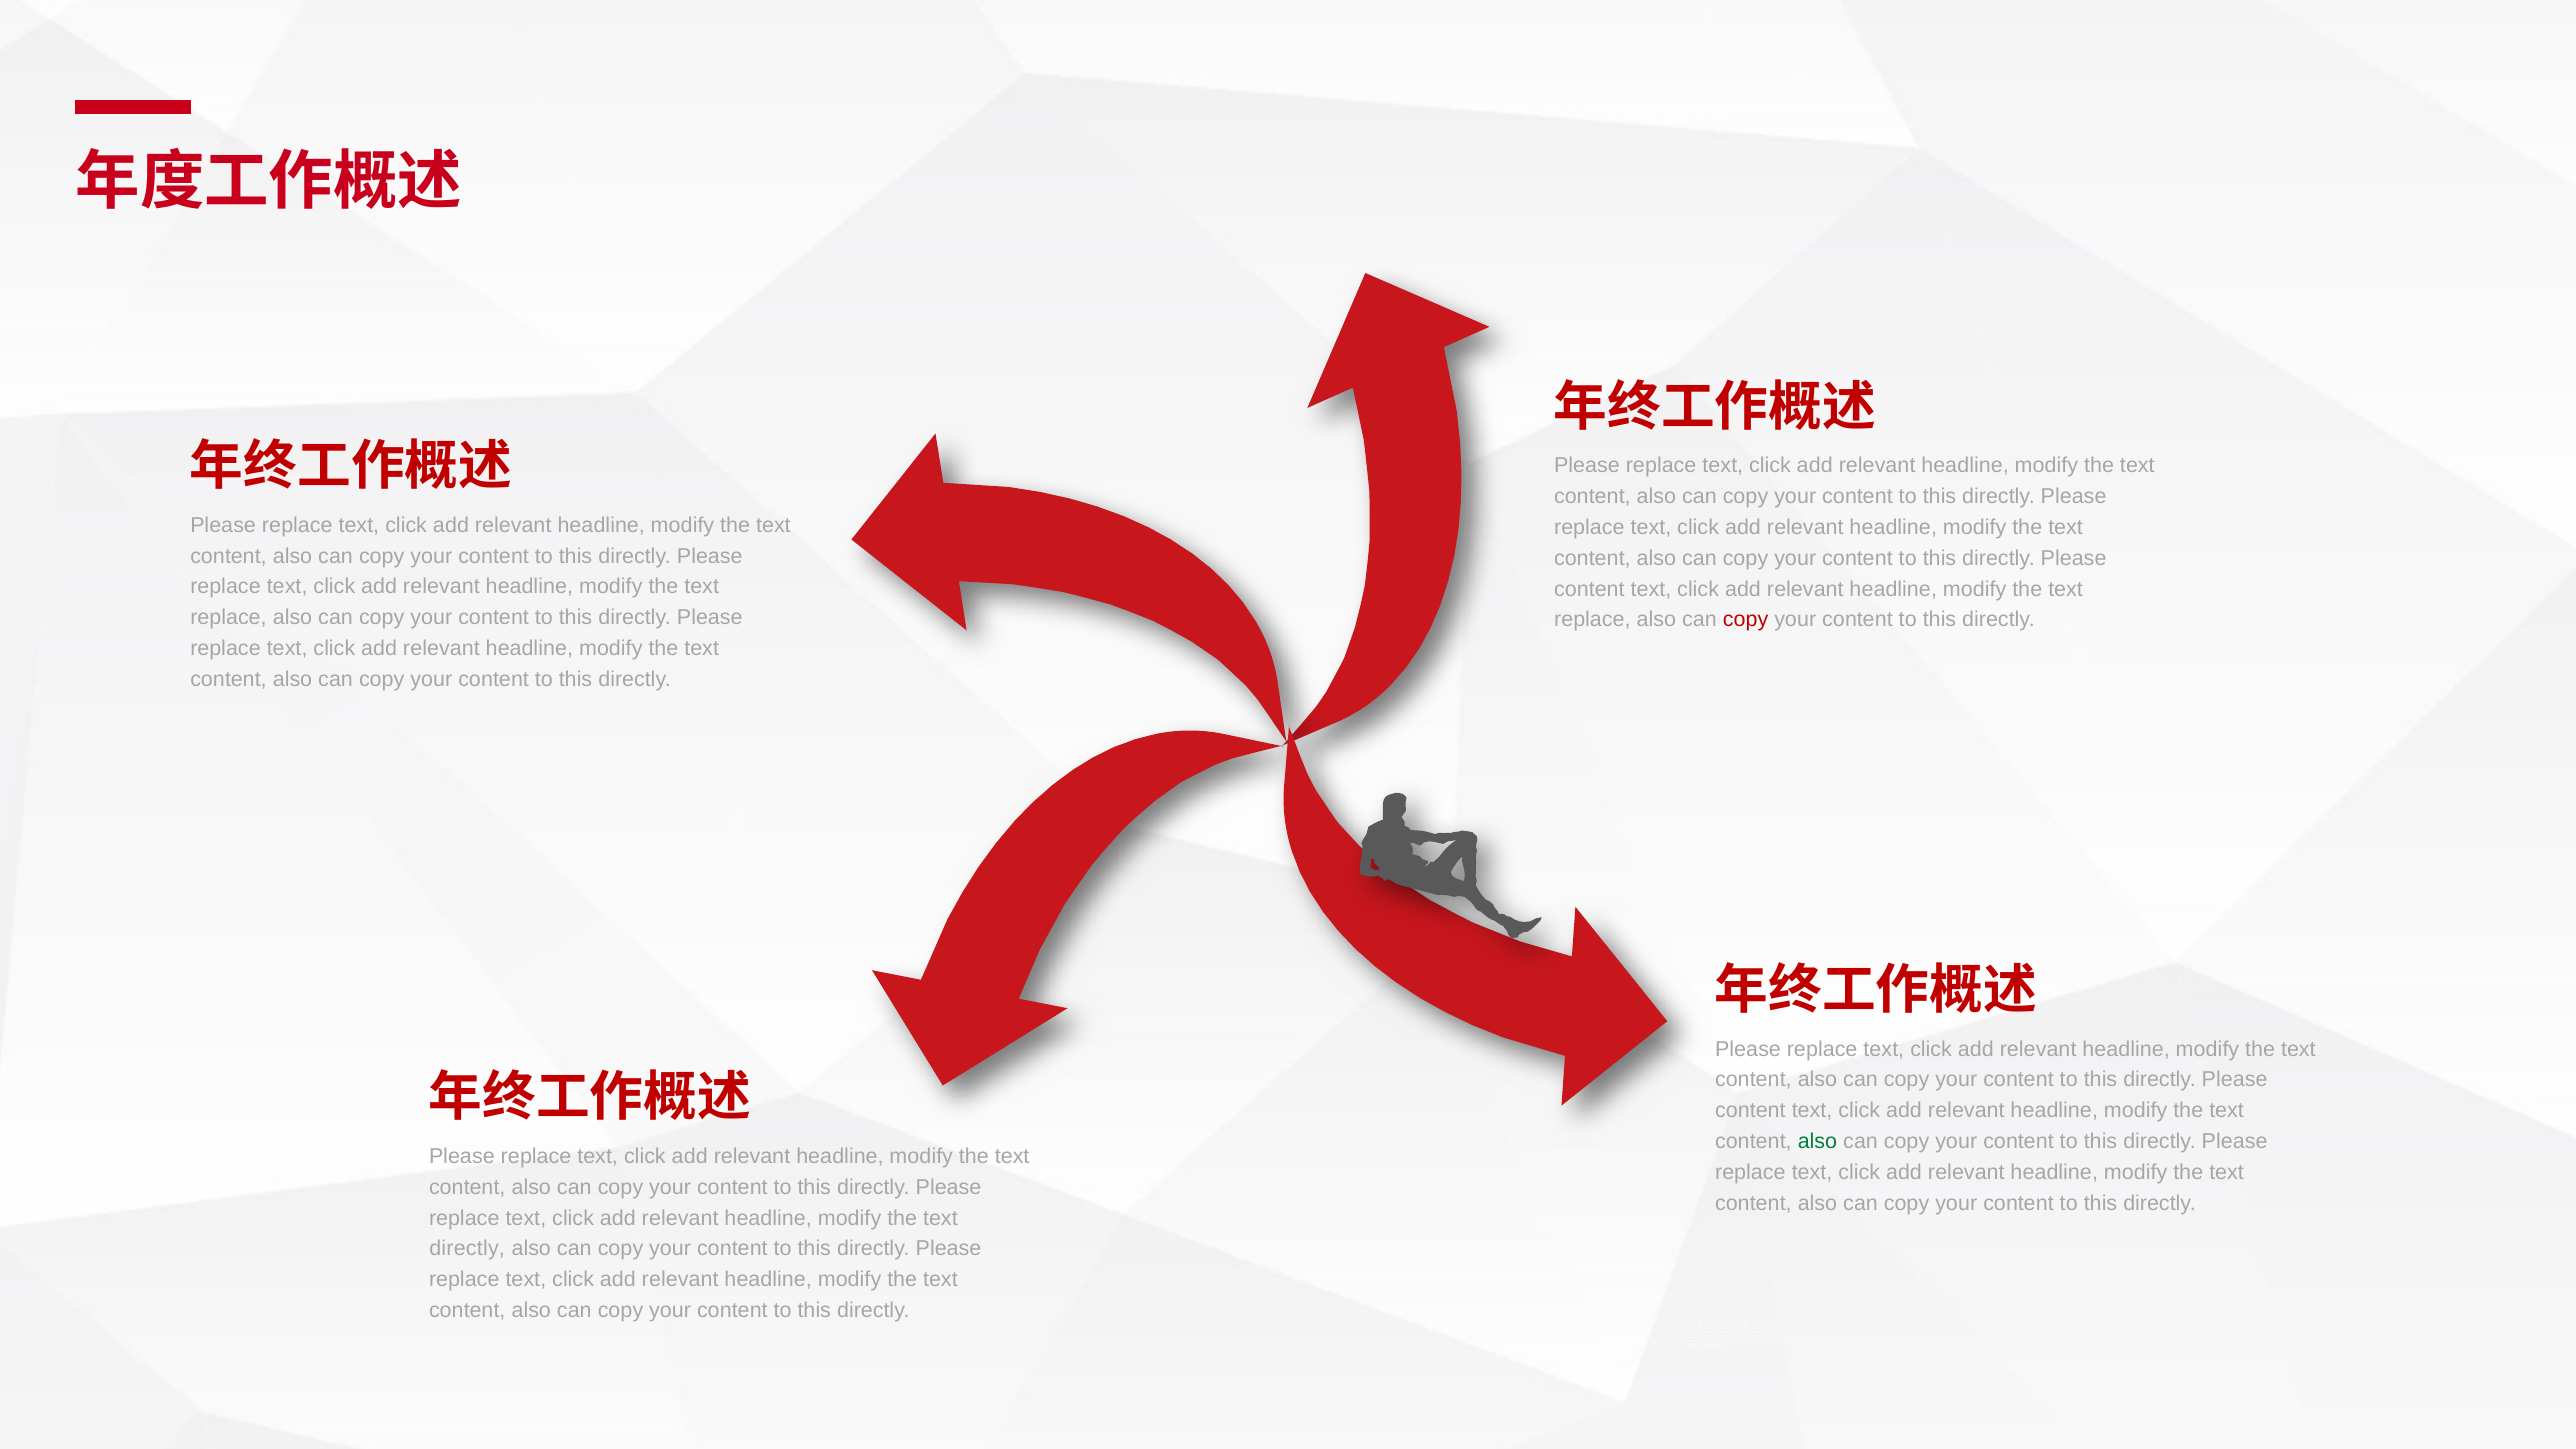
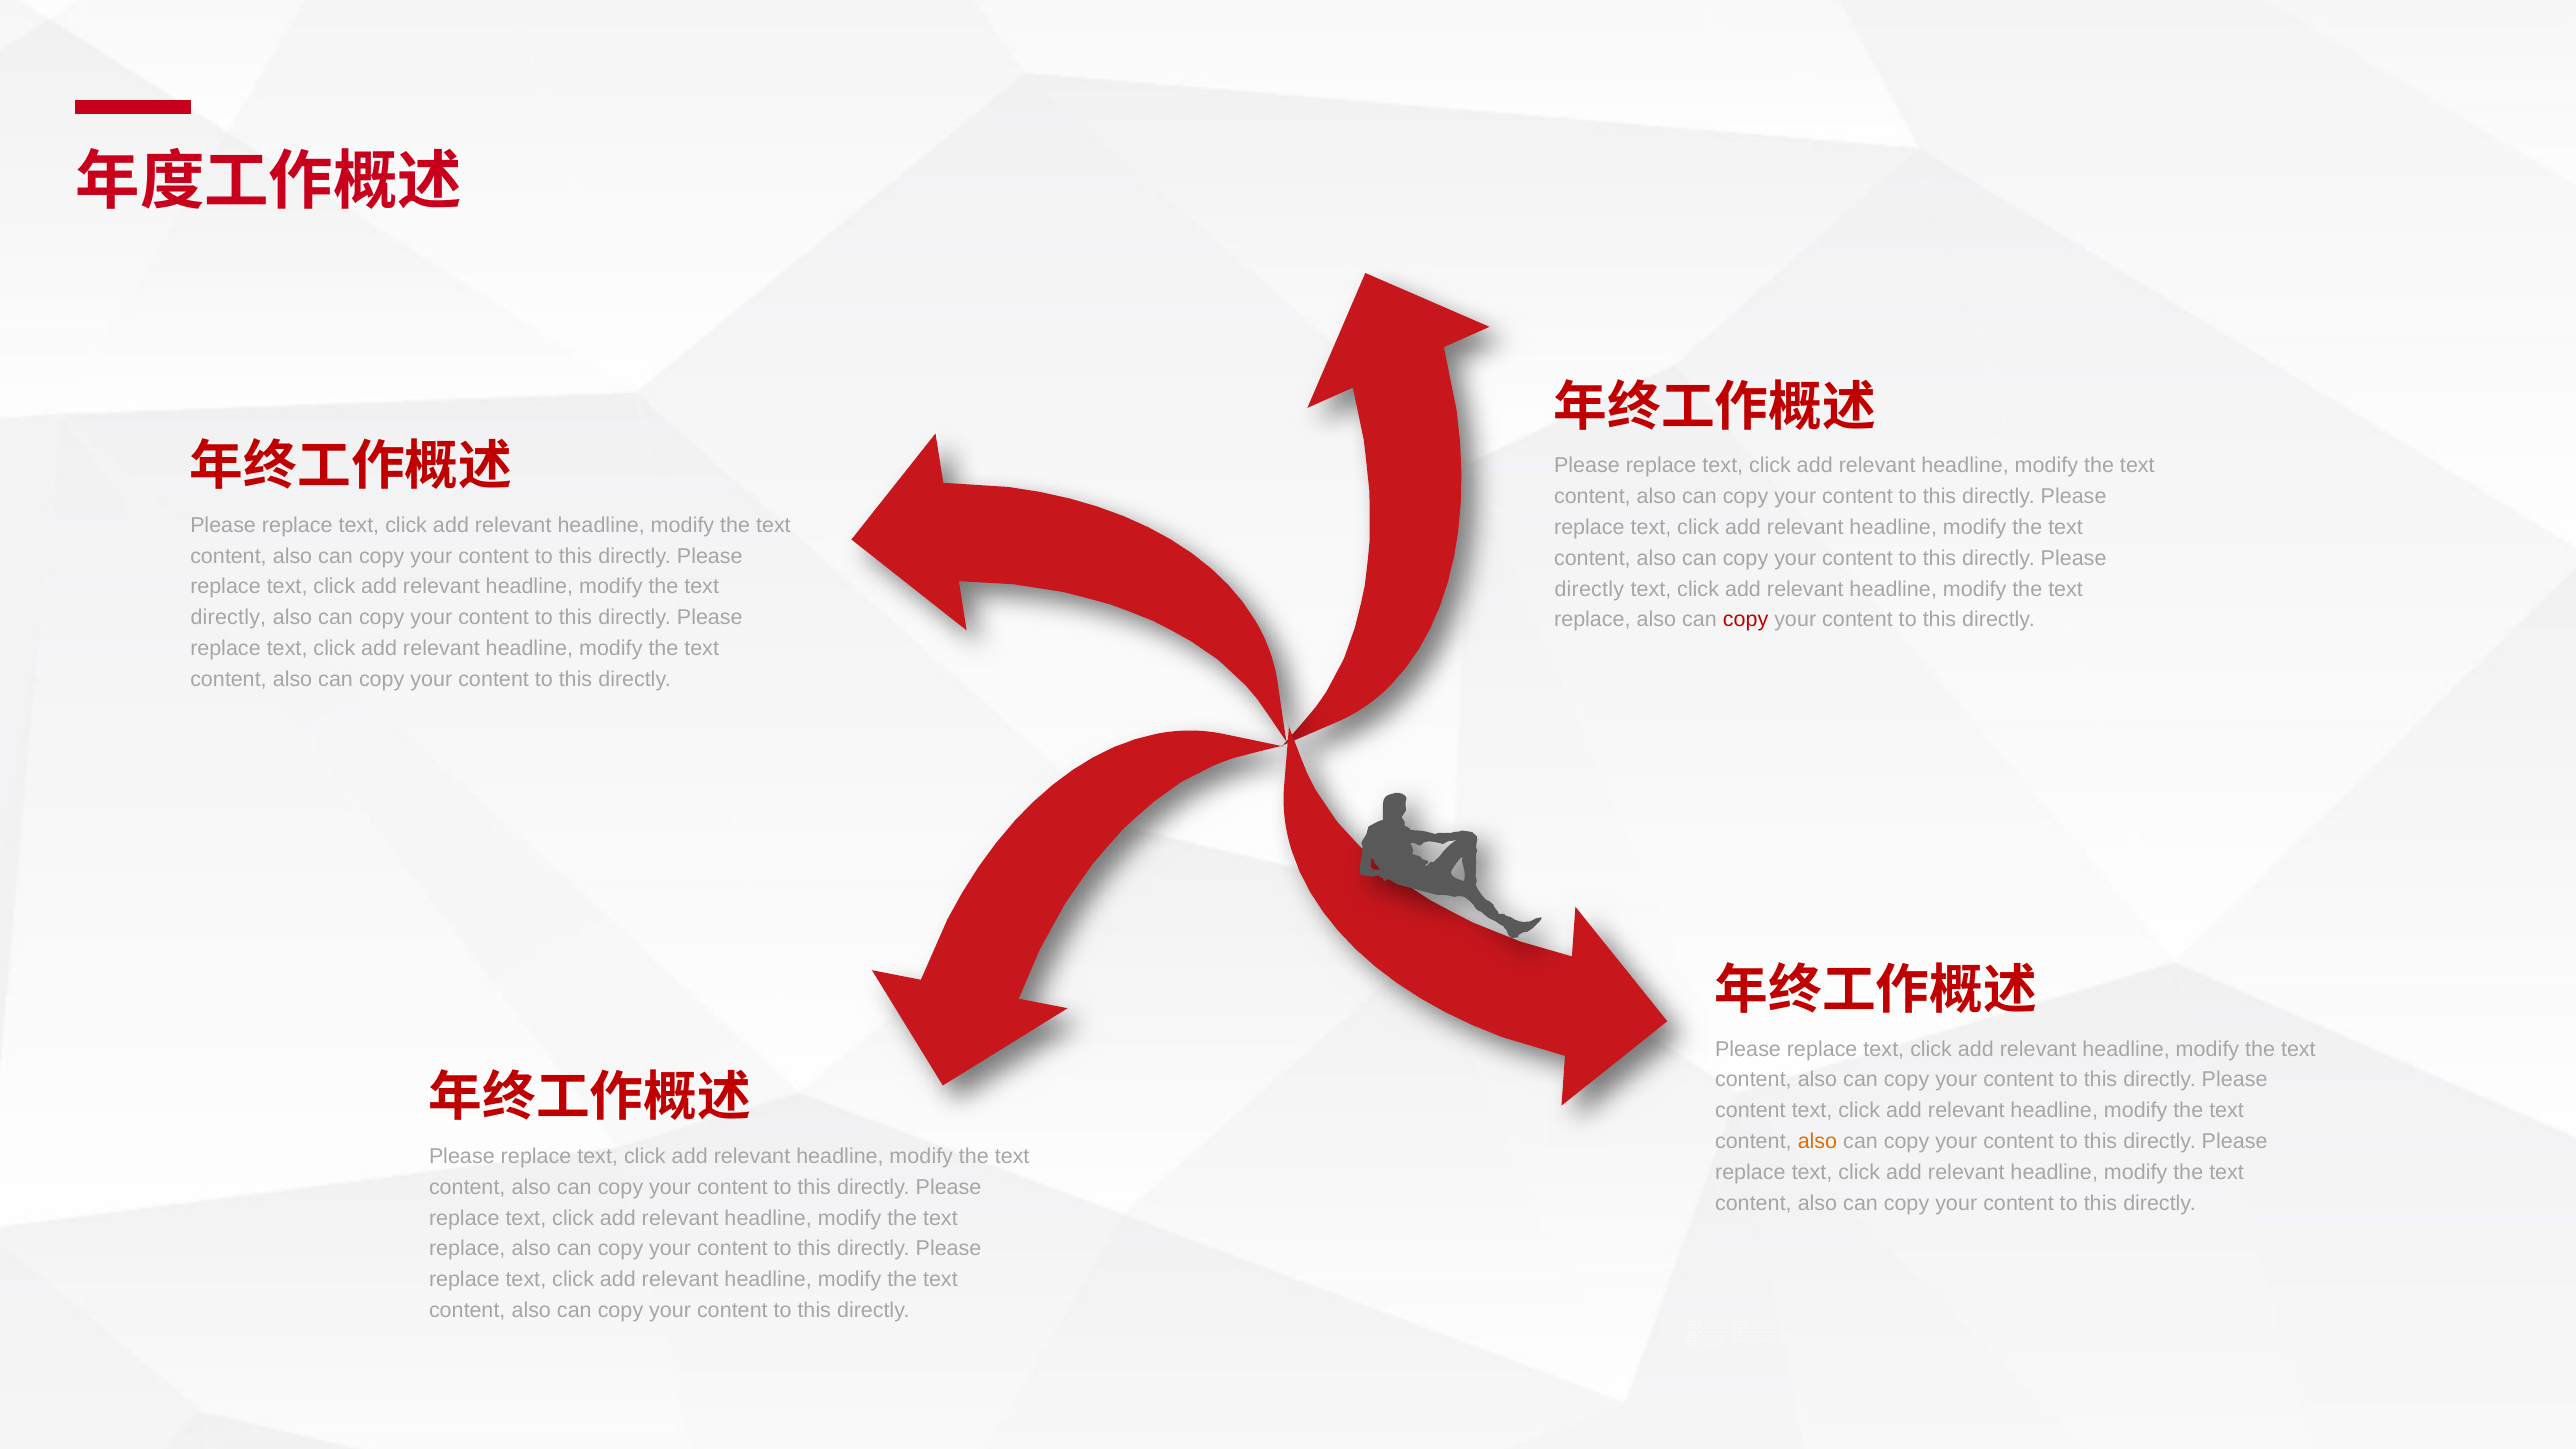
content at (1589, 589): content -> directly
replace at (228, 618): replace -> directly
also at (1817, 1141) colour: green -> orange
directly at (467, 1249): directly -> replace
